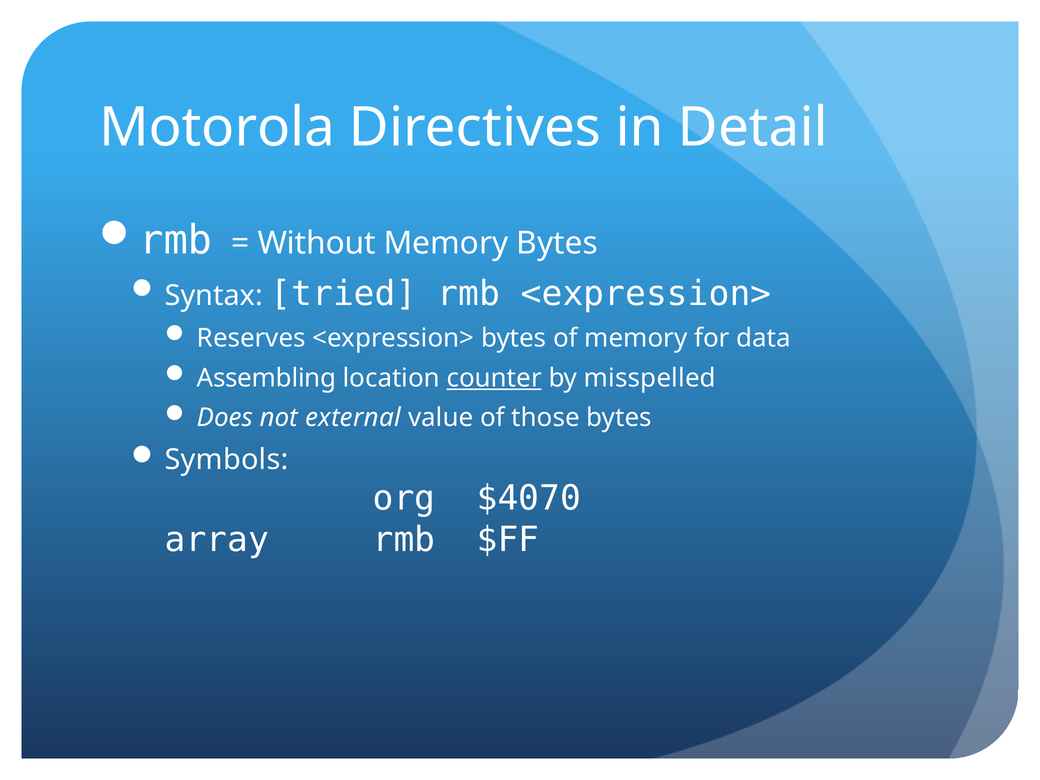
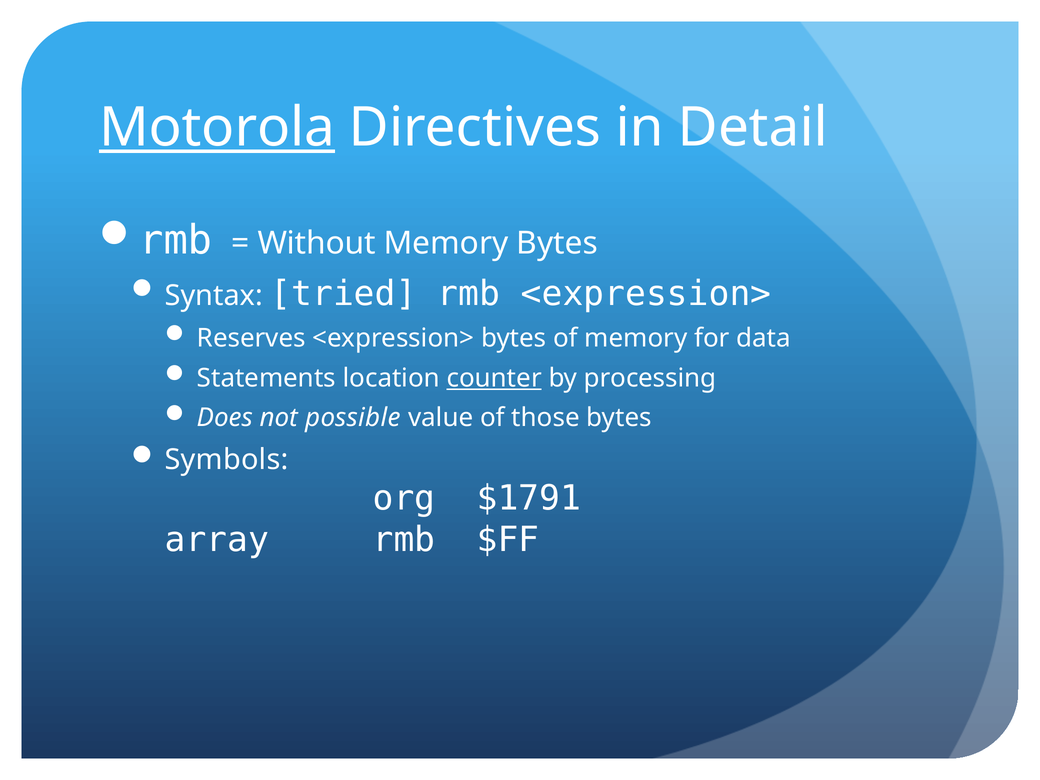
Motorola underline: none -> present
Assembling: Assembling -> Statements
misspelled: misspelled -> processing
external: external -> possible
$4070: $4070 -> $1791
